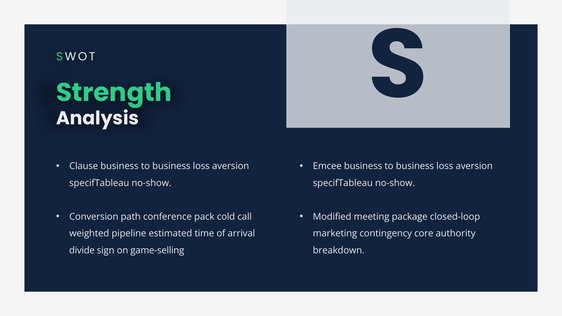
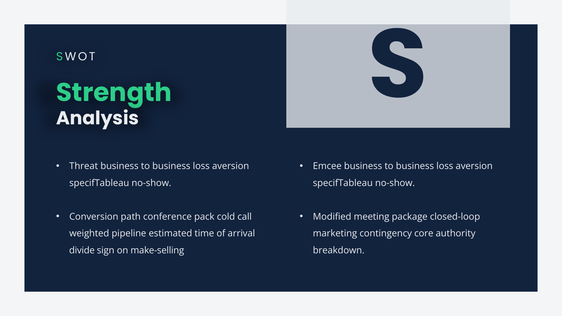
Clause: Clause -> Threat
game-selling: game-selling -> make-selling
